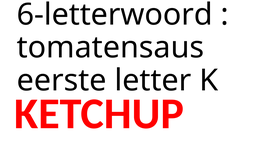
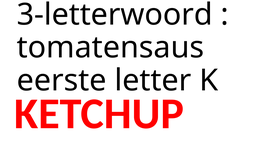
6-letterwoord: 6-letterwoord -> 3-letterwoord
